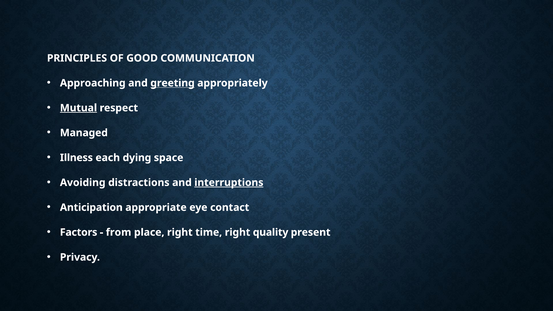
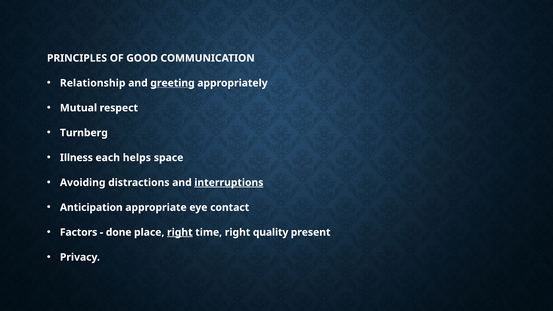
Approaching: Approaching -> Relationship
Mutual underline: present -> none
Managed: Managed -> Turnberg
dying: dying -> helps
from: from -> done
right at (180, 232) underline: none -> present
